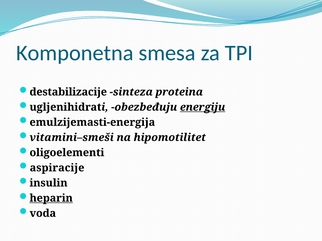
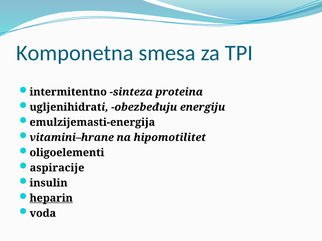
destabilizacije: destabilizacije -> intermitentno
energiju underline: present -> none
vitamini–smeši: vitamini–smeši -> vitamini–hrane
